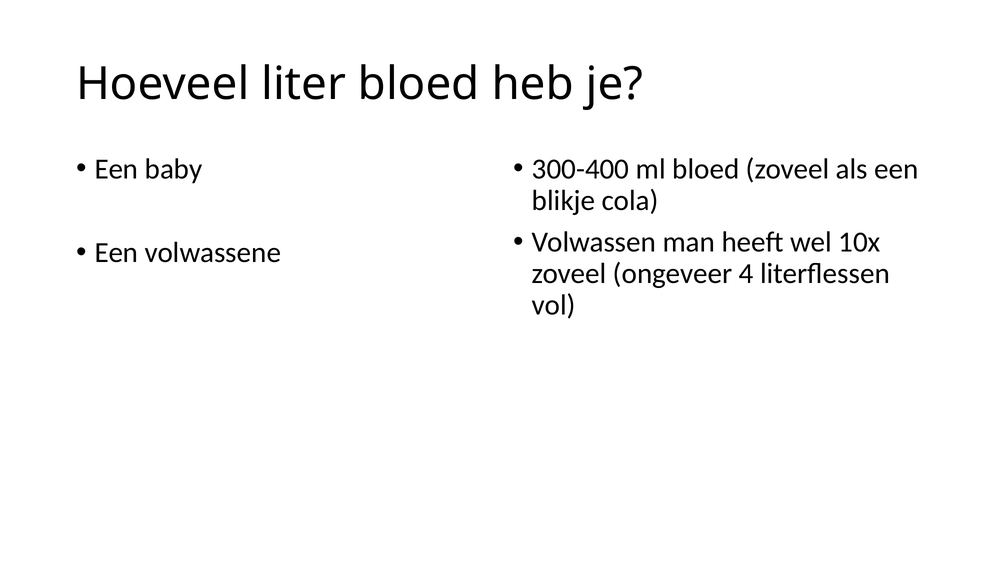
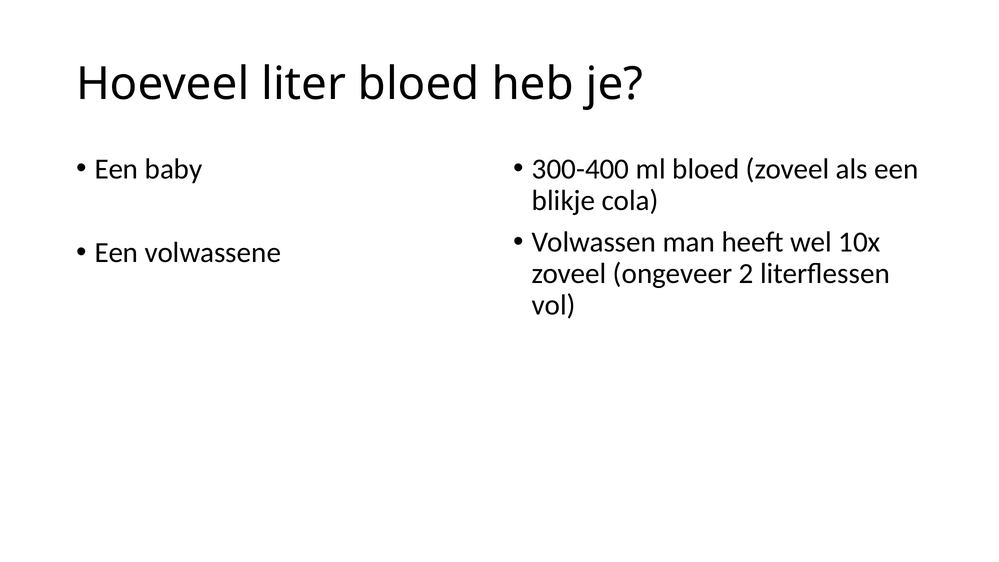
4: 4 -> 2
